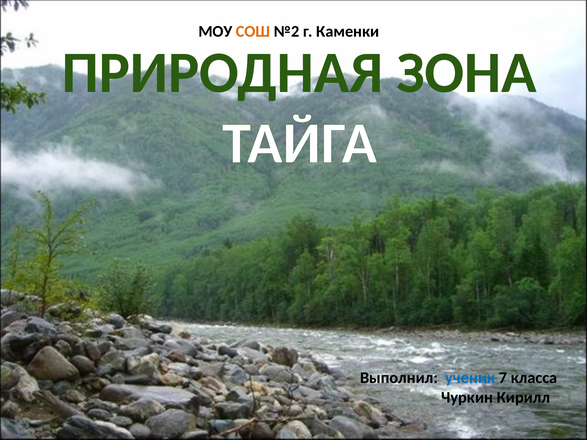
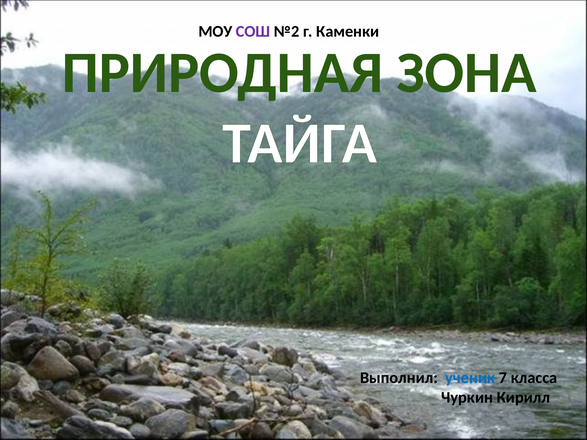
СОШ colour: orange -> purple
